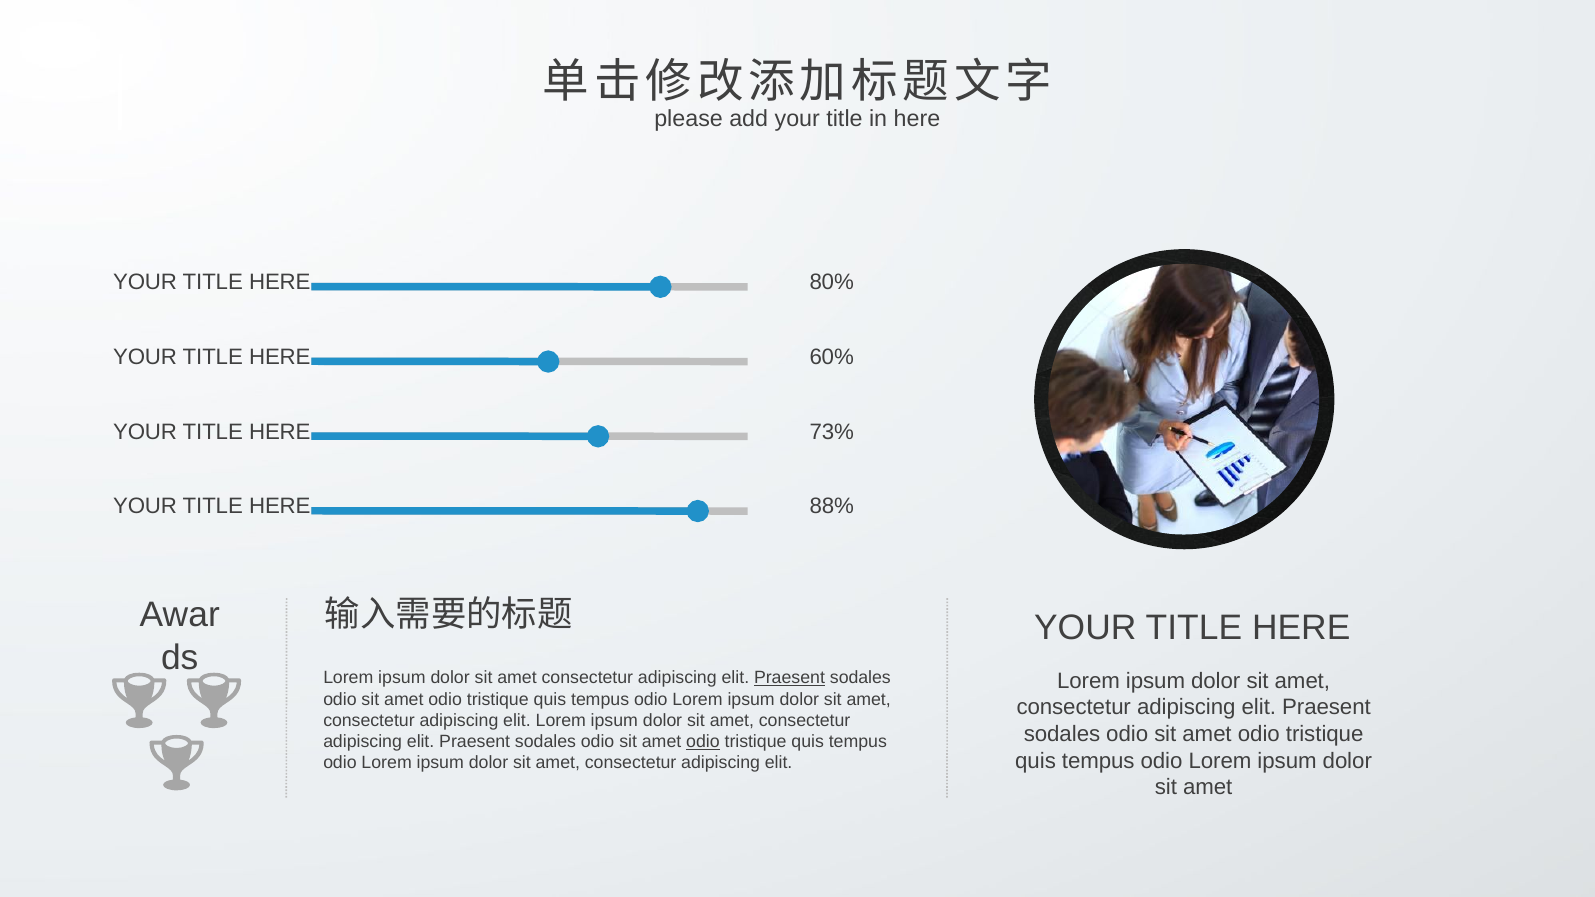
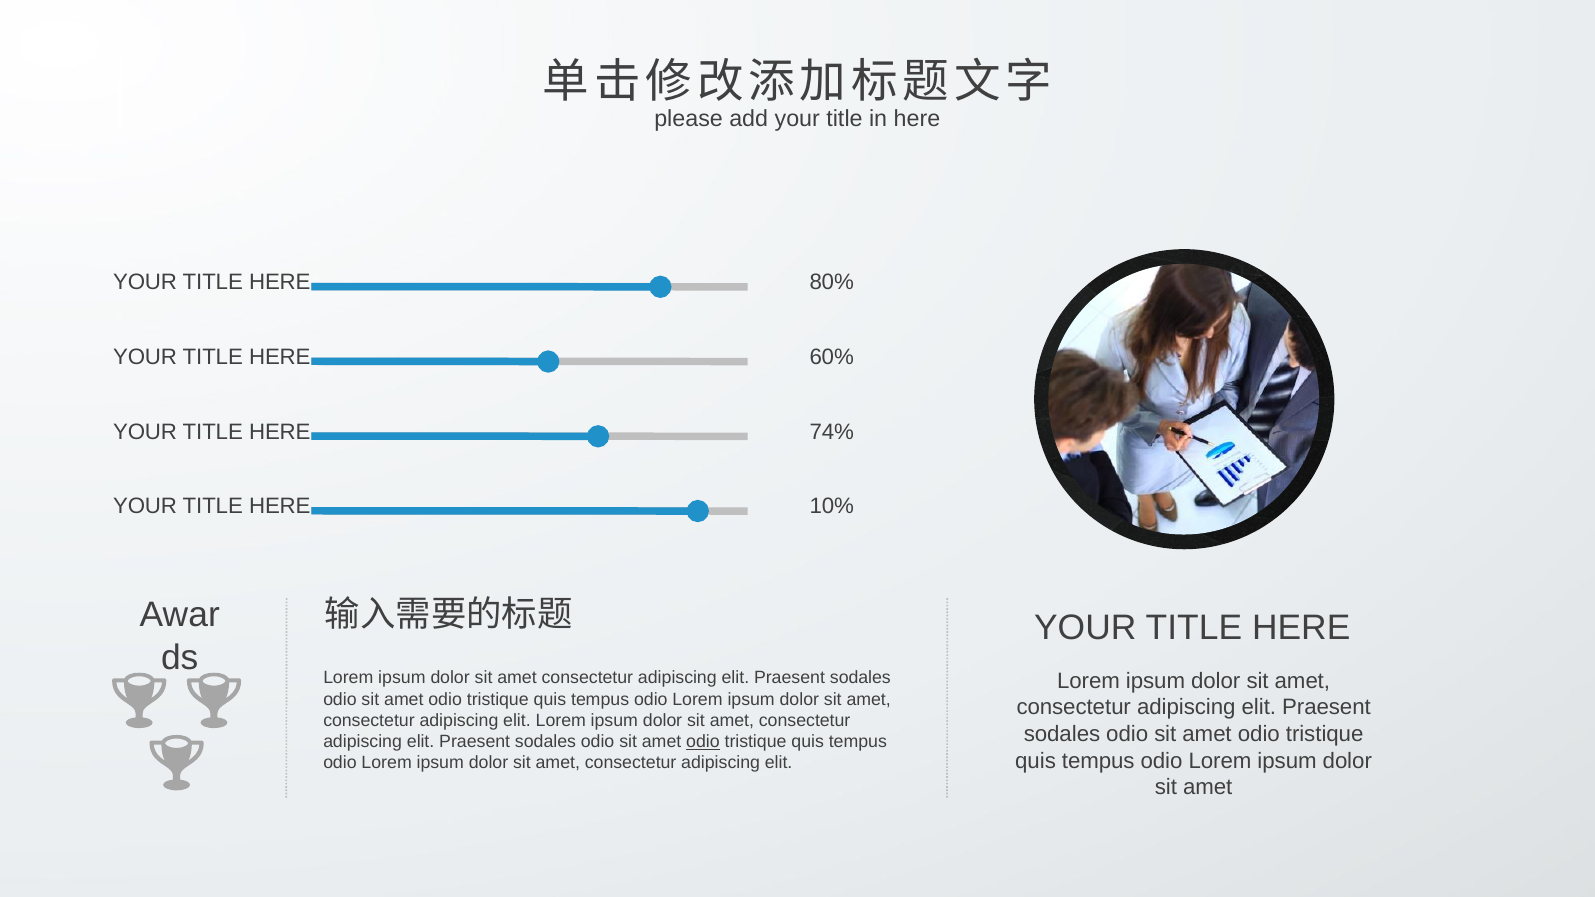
73%: 73% -> 74%
88%: 88% -> 10%
Praesent at (790, 678) underline: present -> none
